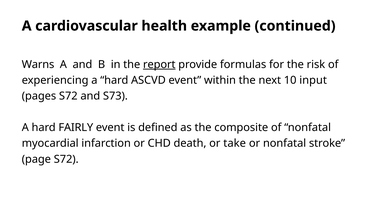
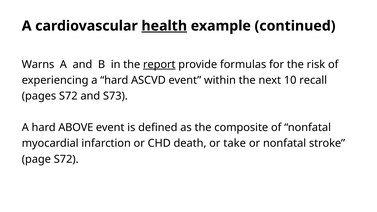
health underline: none -> present
input: input -> recall
FAIRLY: FAIRLY -> ABOVE
